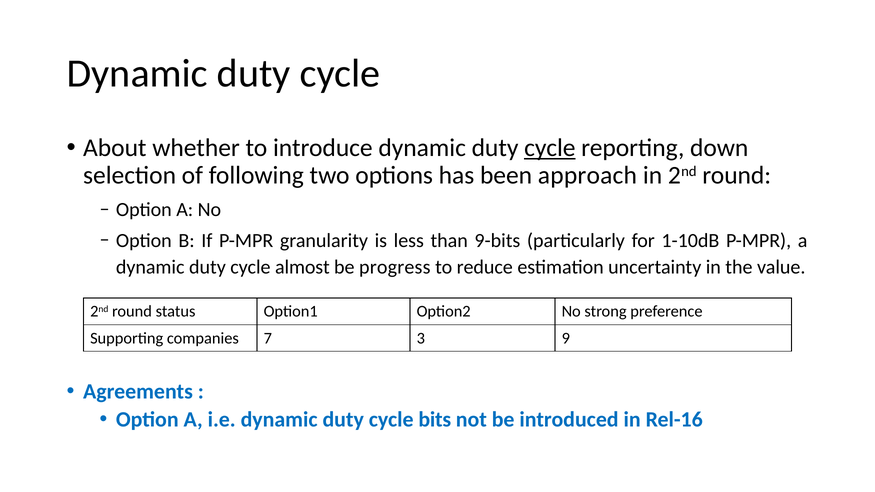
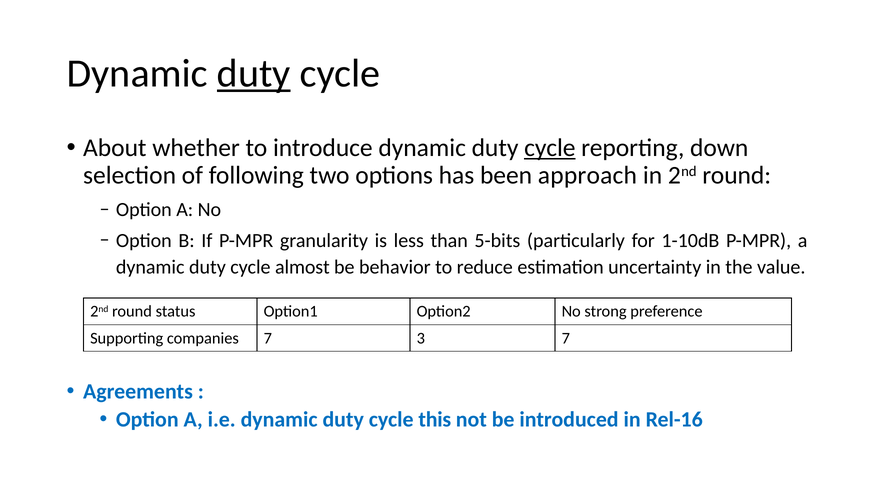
duty at (254, 74) underline: none -> present
9-bits: 9-bits -> 5-bits
progress: progress -> behavior
3 9: 9 -> 7
bits: bits -> this
